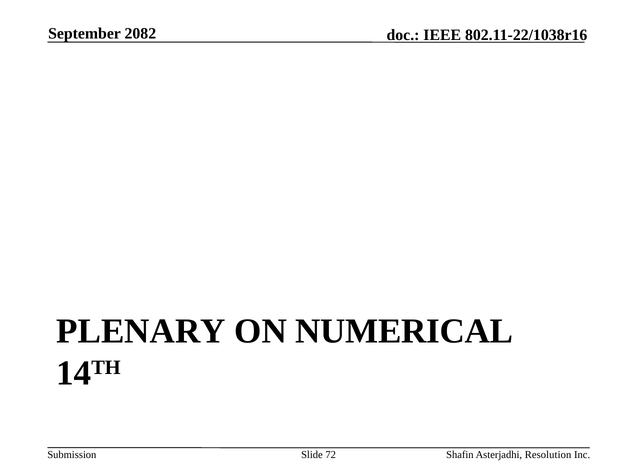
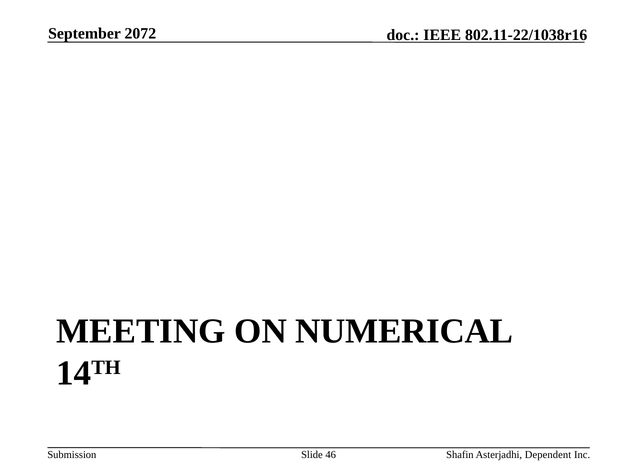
2082: 2082 -> 2072
PLENARY: PLENARY -> MEETING
72: 72 -> 46
Resolution: Resolution -> Dependent
